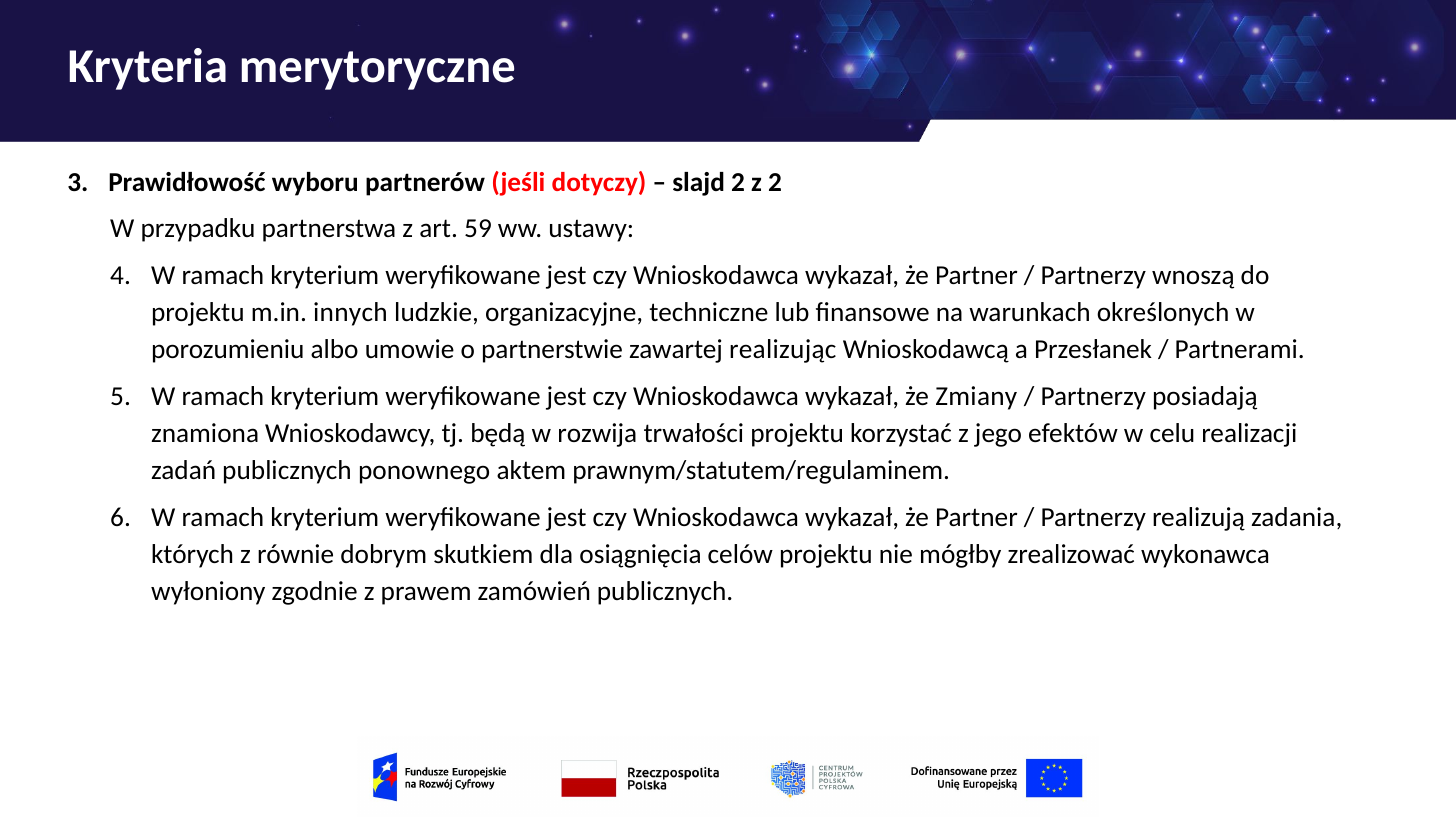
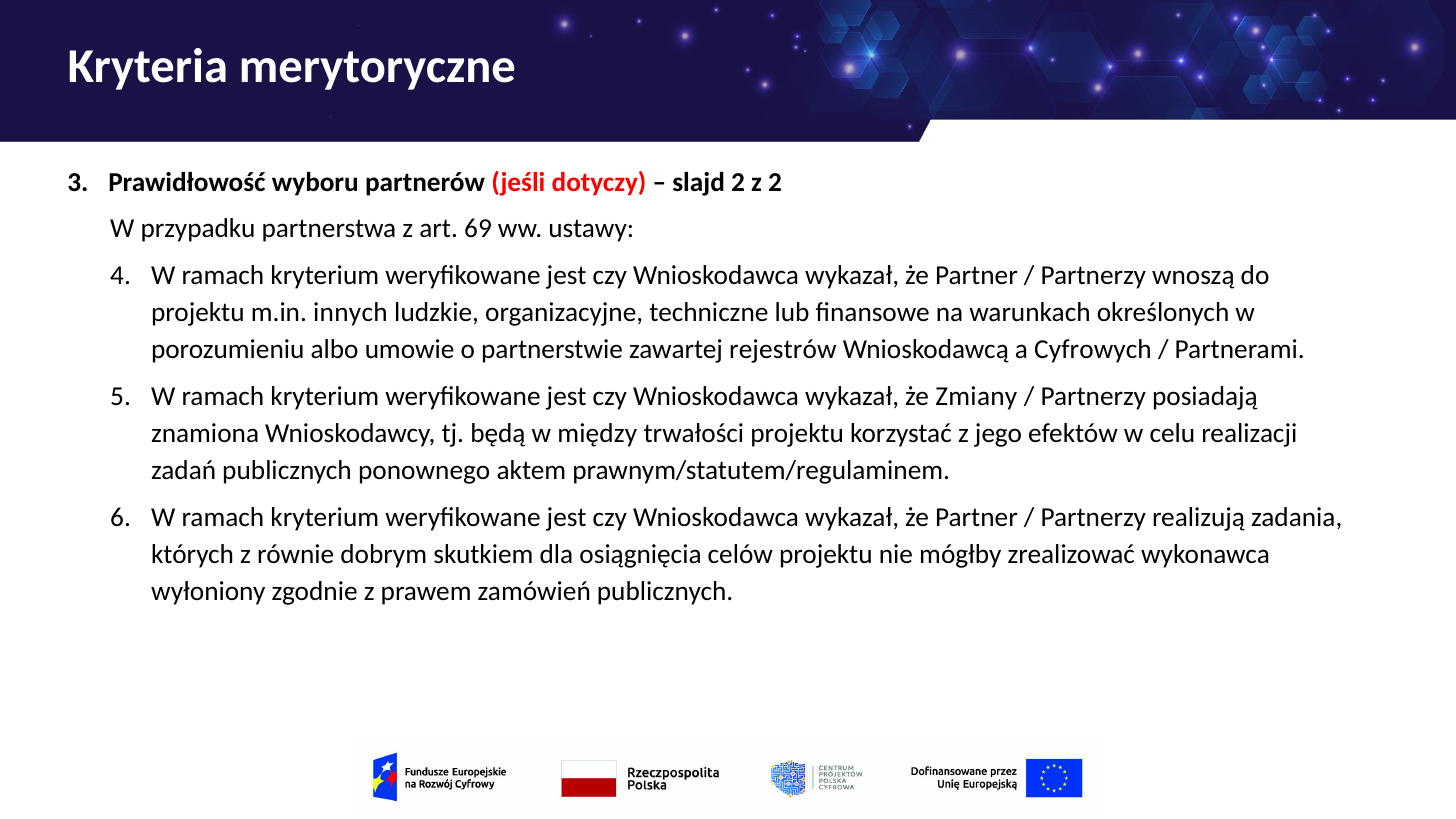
59: 59 -> 69
realizując: realizując -> rejestrów
Przesłanek: Przesłanek -> Cyfrowych
rozwija: rozwija -> między
